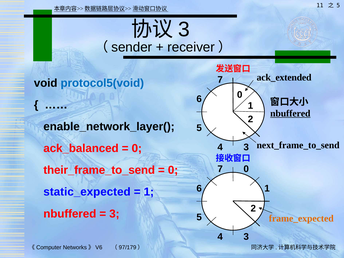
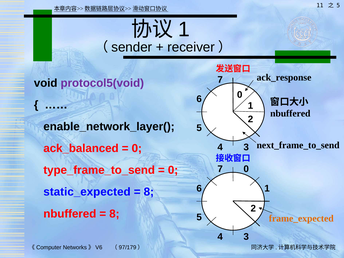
3 at (184, 30): 3 -> 1
ack_extended: ack_extended -> ack_response
protocol5(void colour: blue -> purple
nbuffered at (290, 113) underline: present -> none
their_frame_to_send: their_frame_to_send -> type_frame_to_send
1 at (149, 192): 1 -> 8
3 at (114, 214): 3 -> 8
